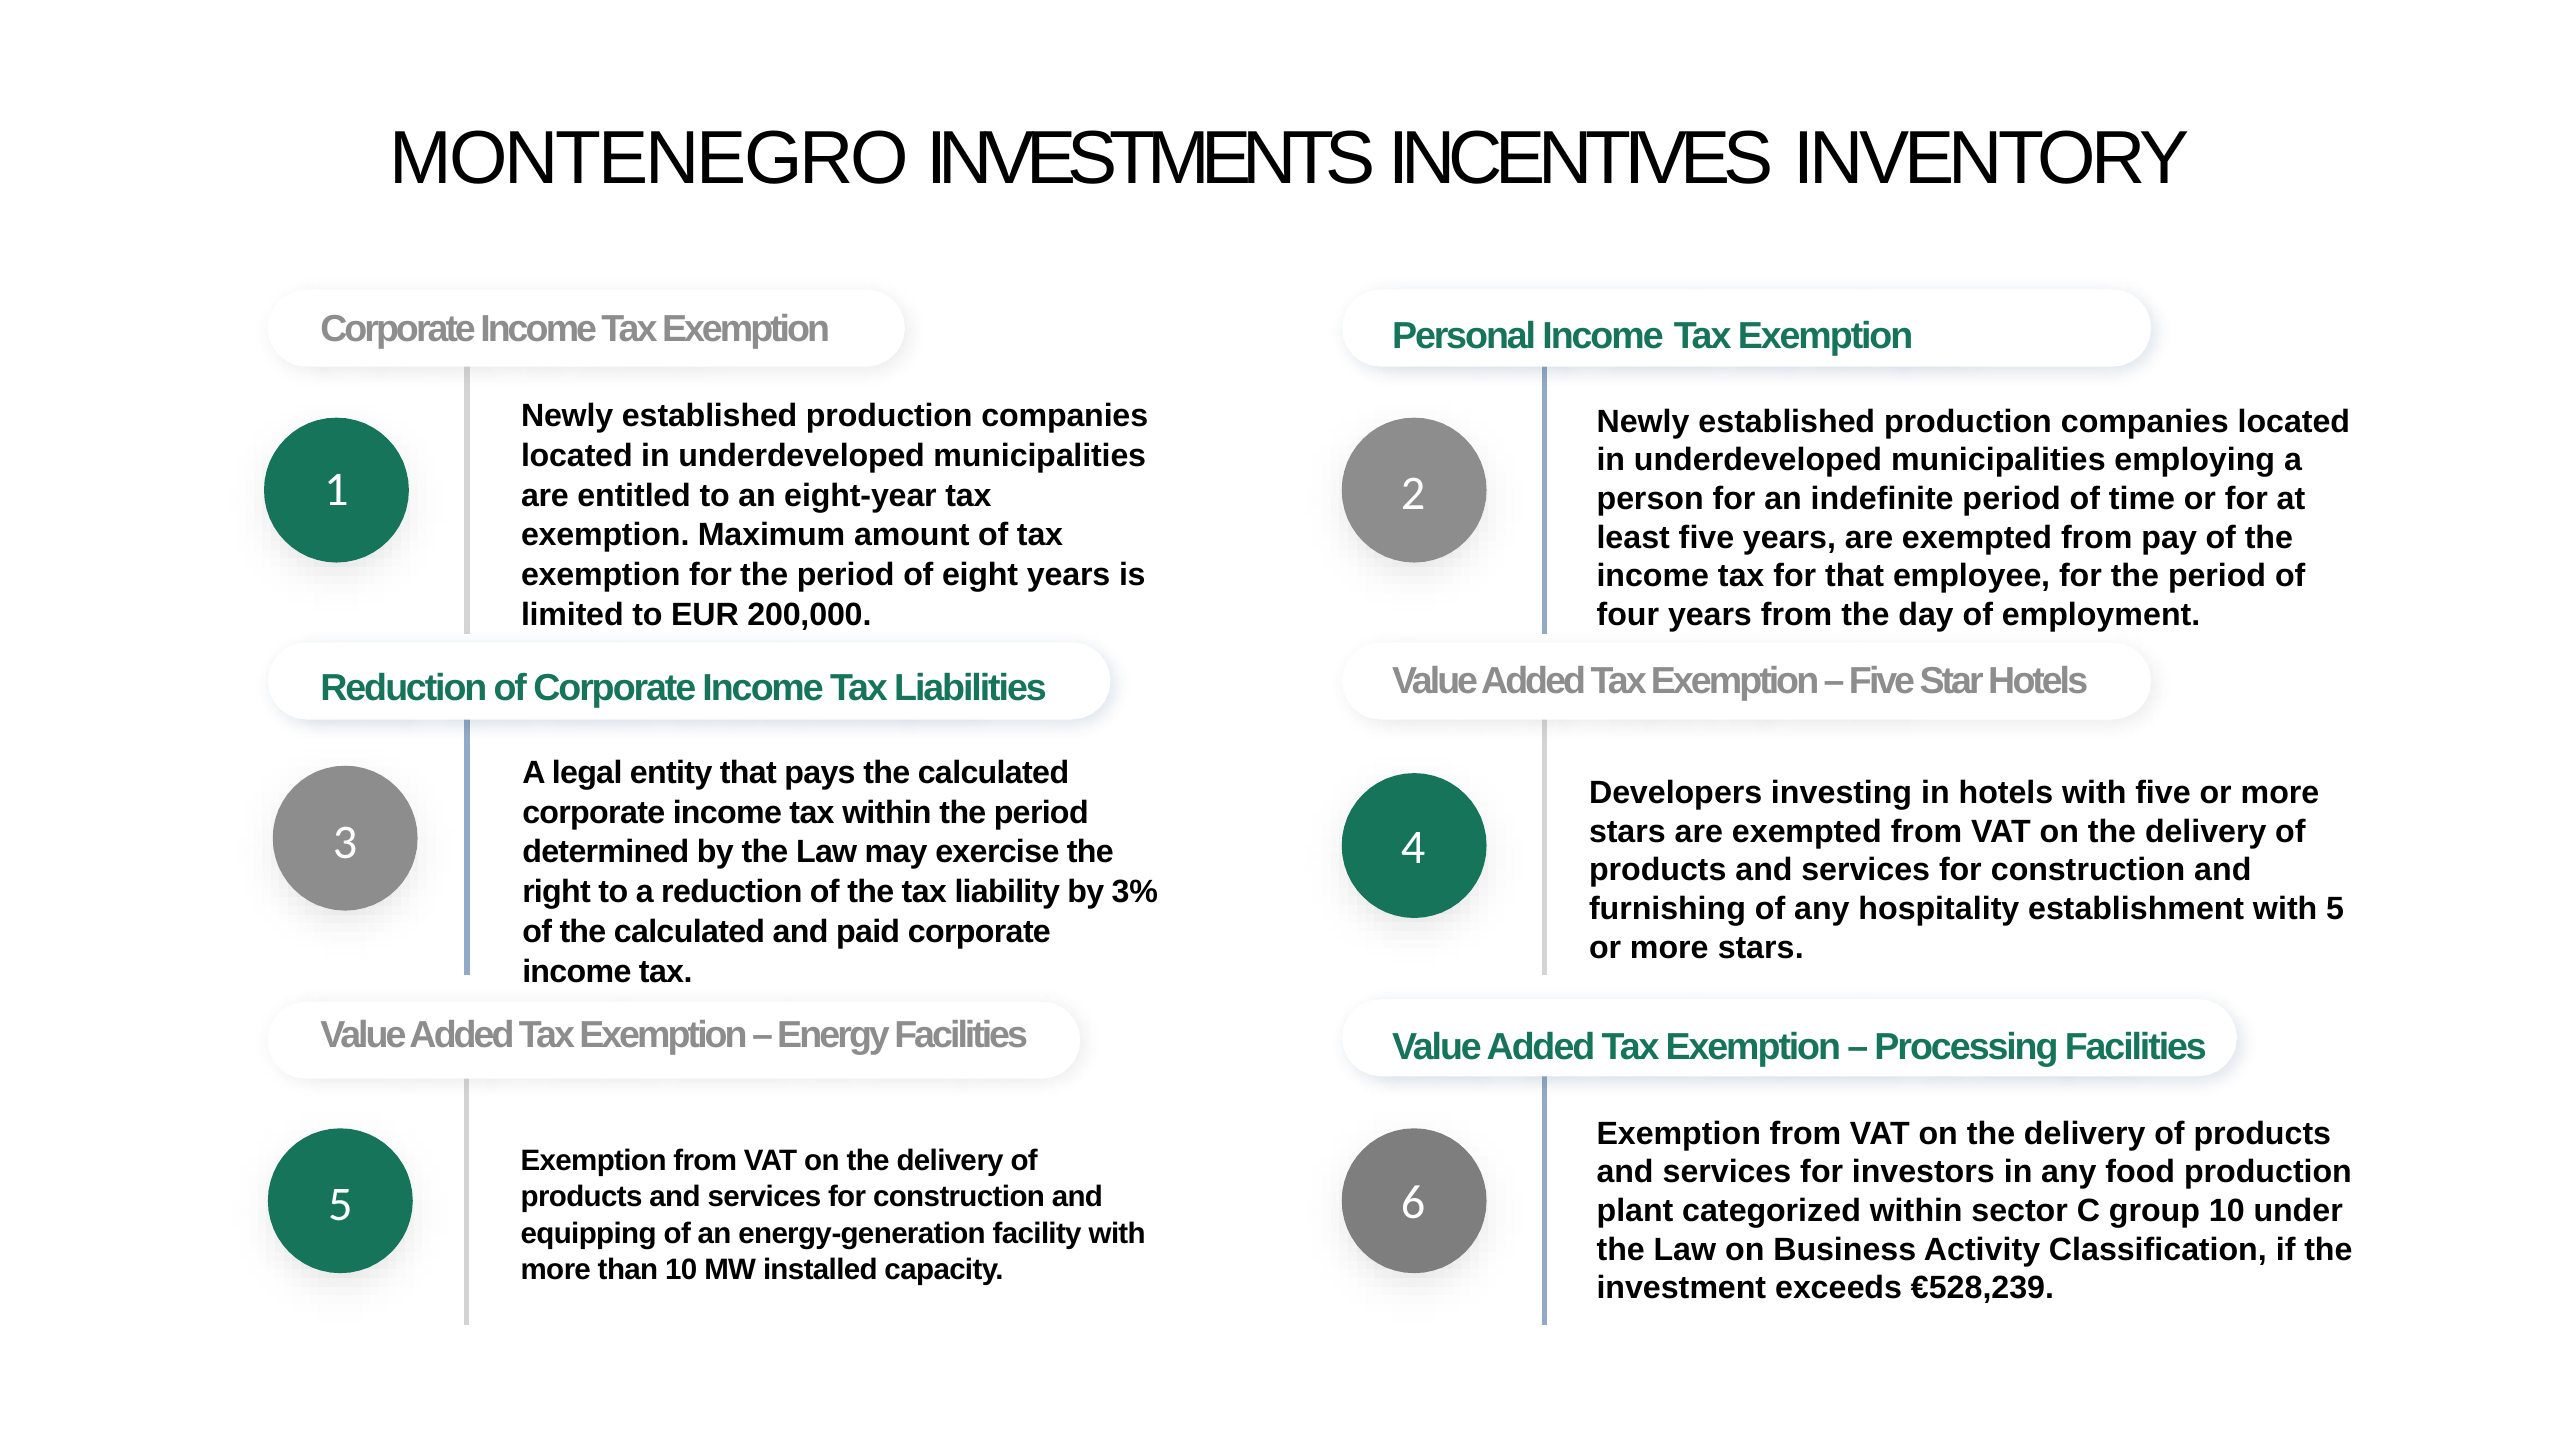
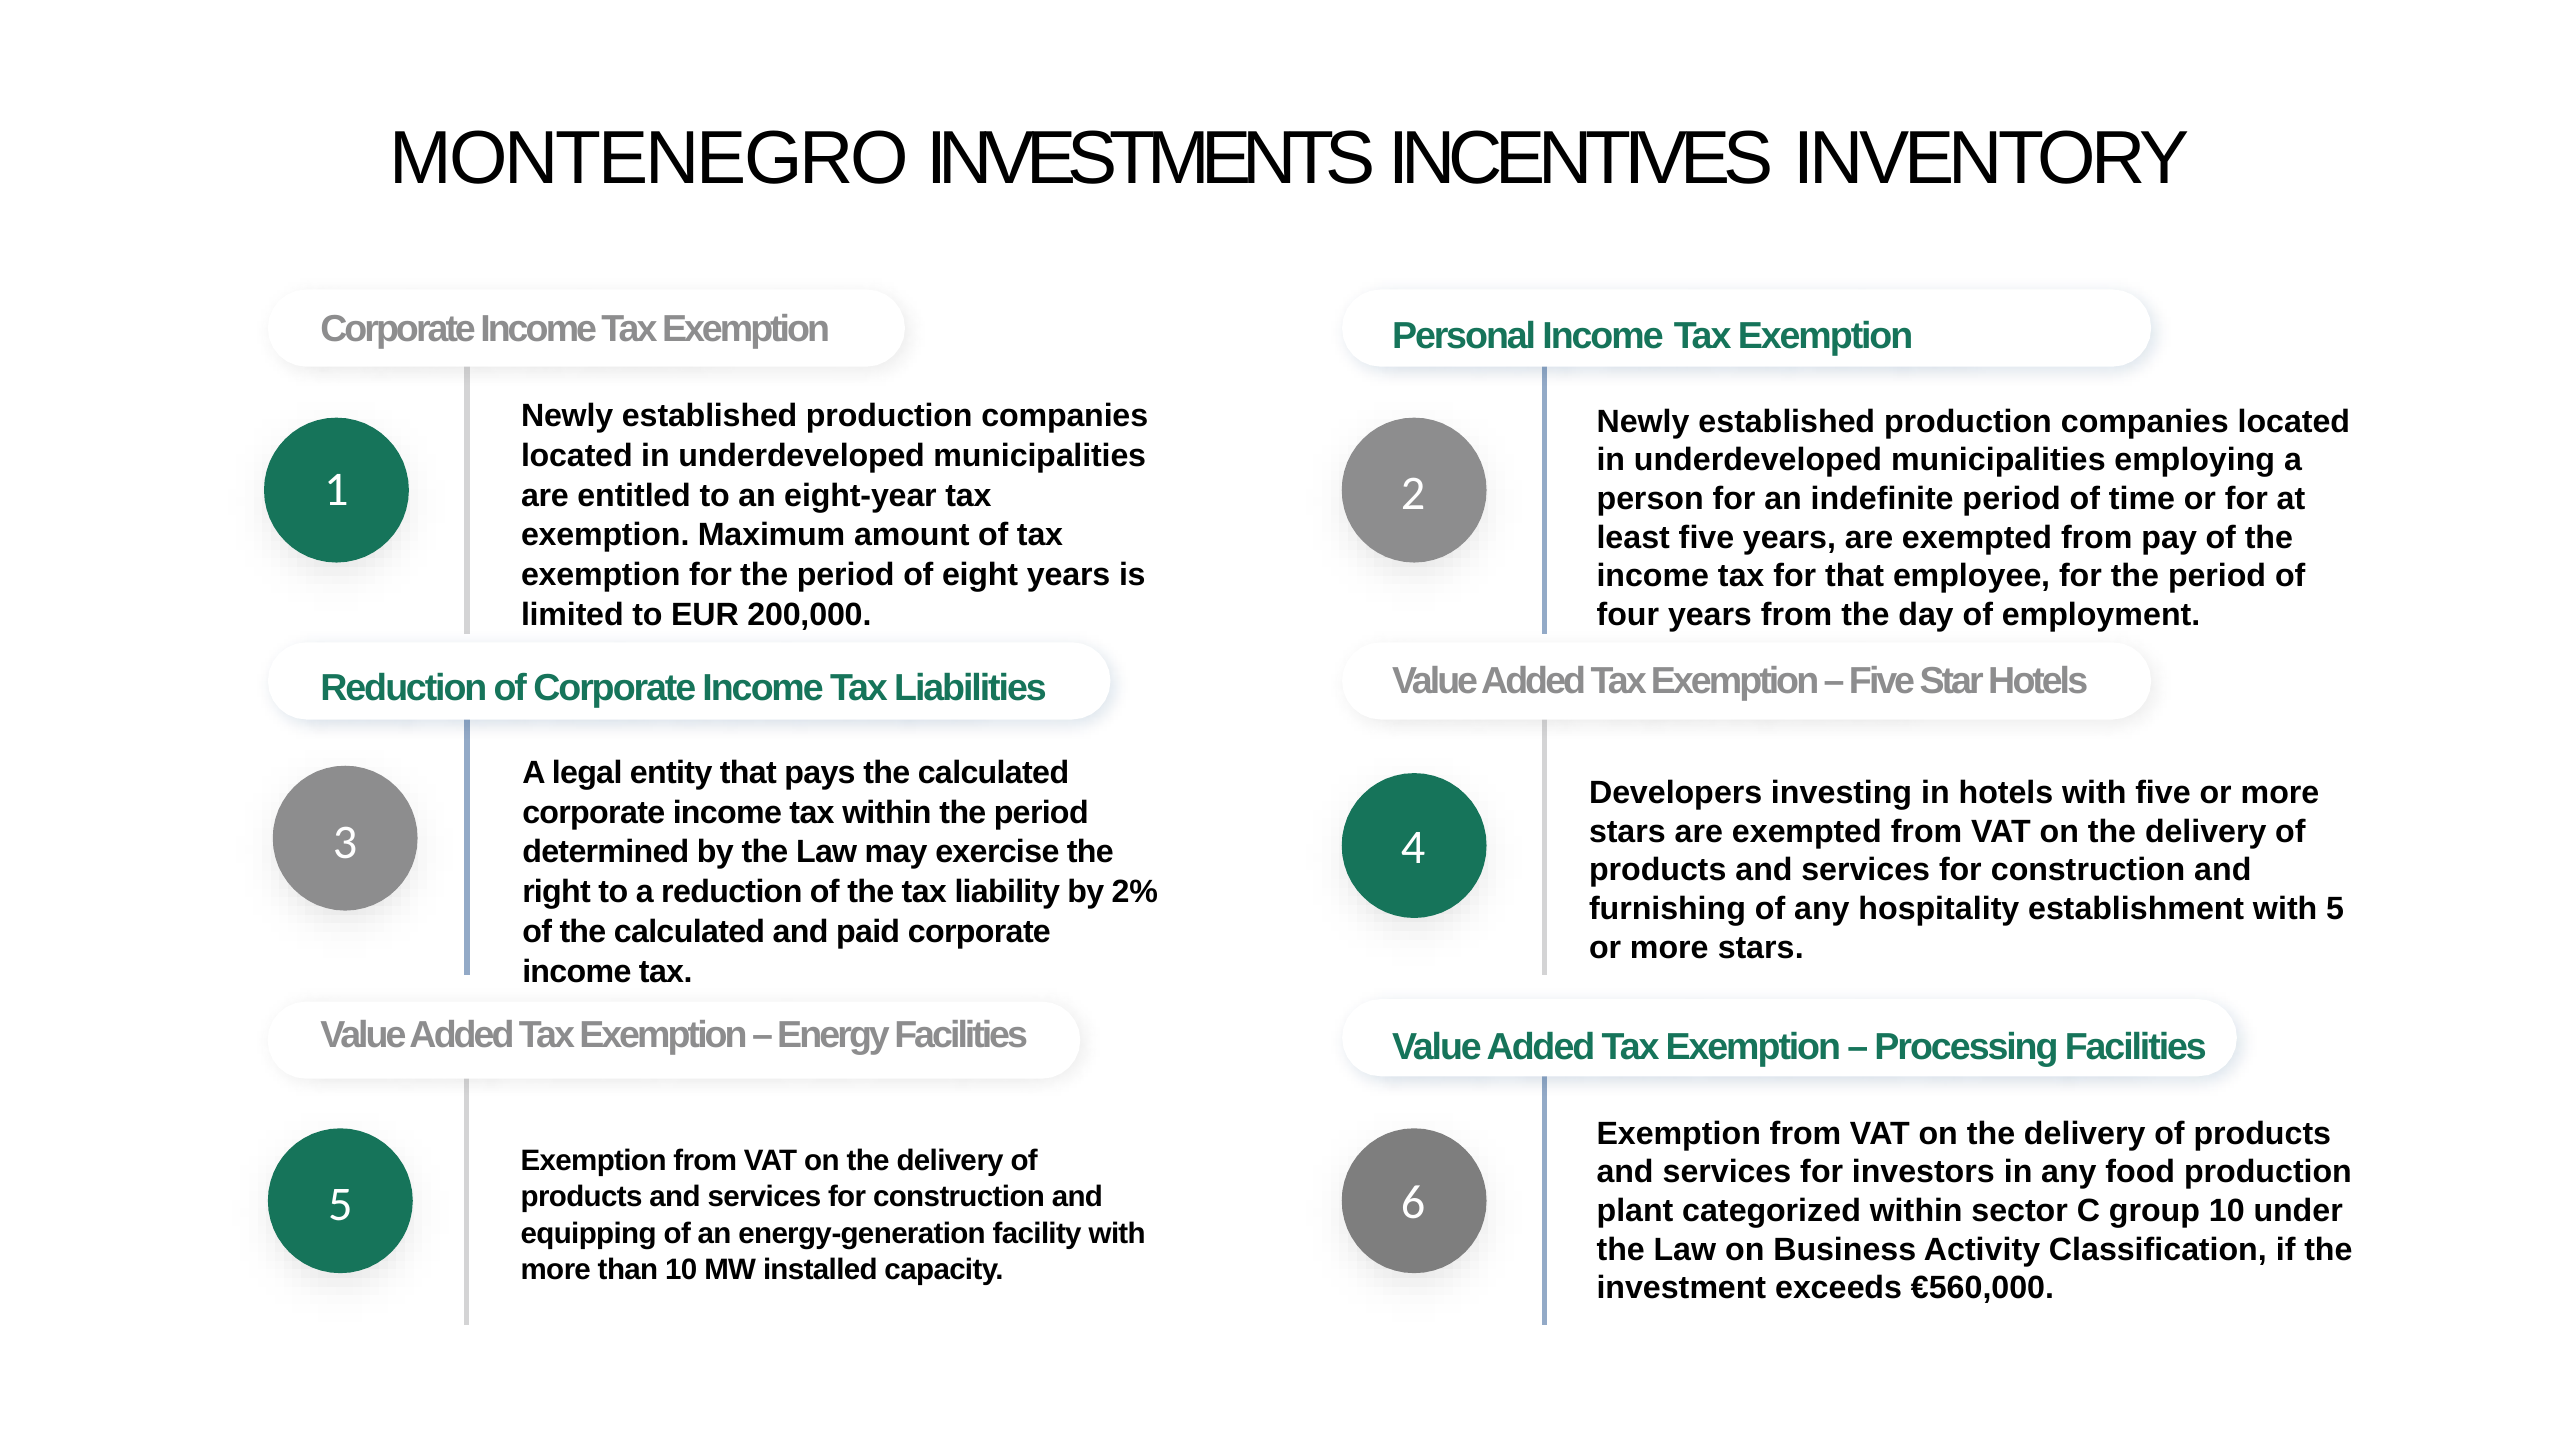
3%: 3% -> 2%
€528,239: €528,239 -> €560,000
